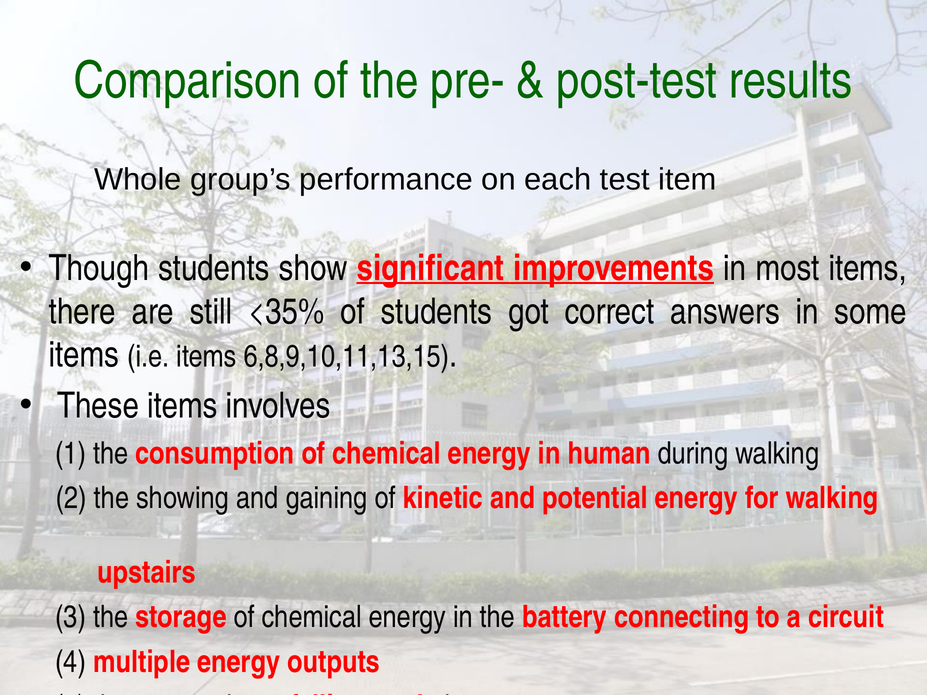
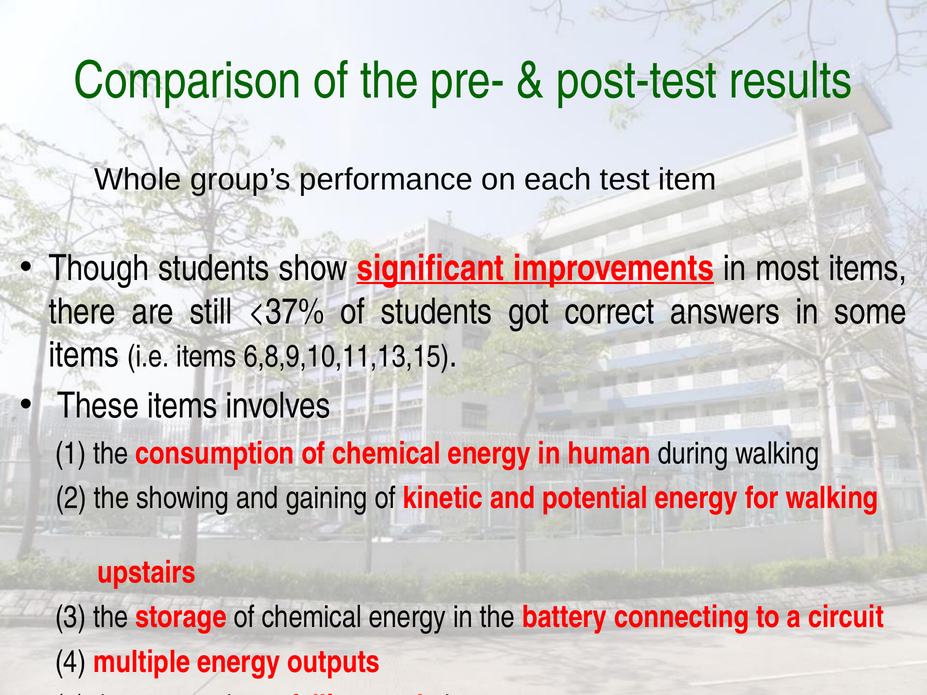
<35%: <35% -> <37%
